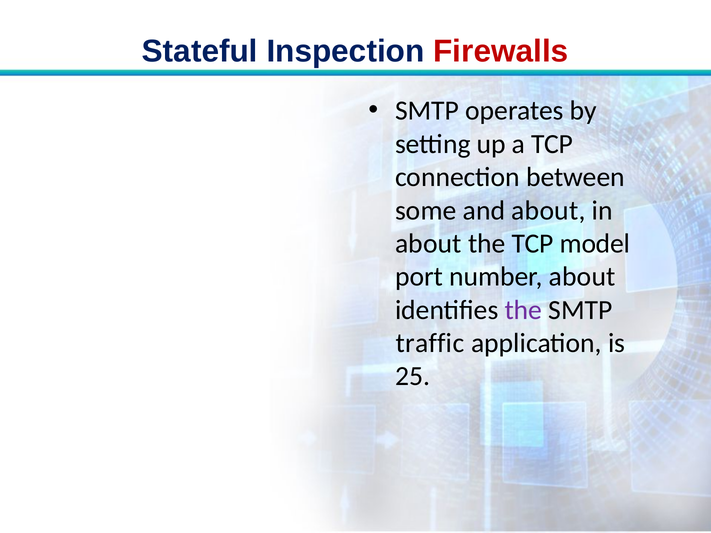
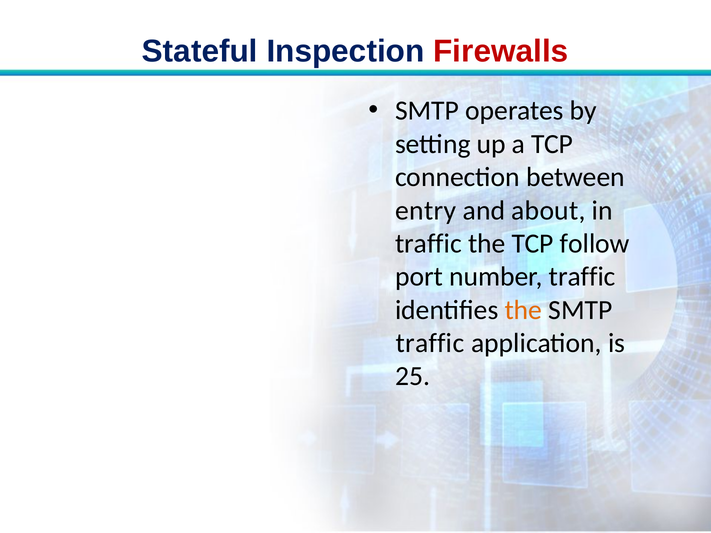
some: some -> entry
about at (428, 244): about -> traffic
model: model -> follow
number about: about -> traffic
the at (523, 310) colour: purple -> orange
